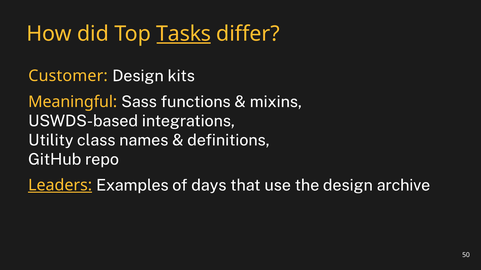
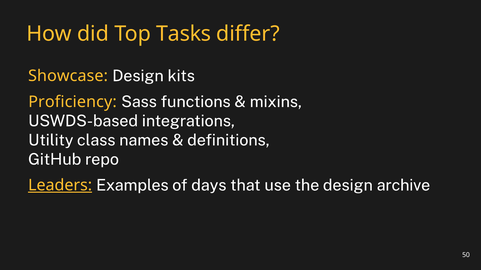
Tasks underline: present -> none
Customer: Customer -> Showcase
Meaningful: Meaningful -> Proficiency
